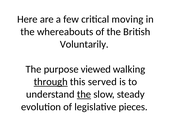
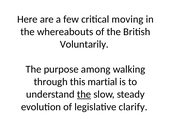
viewed: viewed -> among
through underline: present -> none
served: served -> martial
pieces: pieces -> clarify
